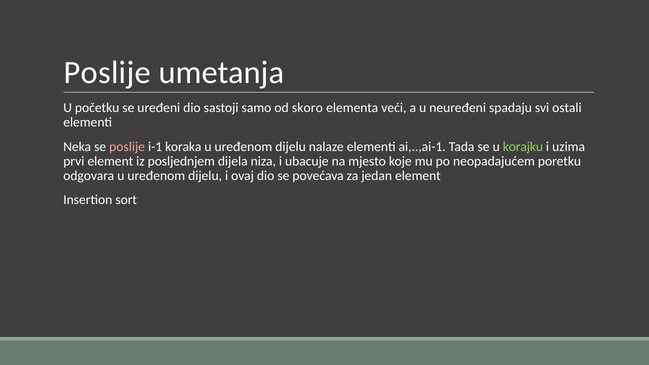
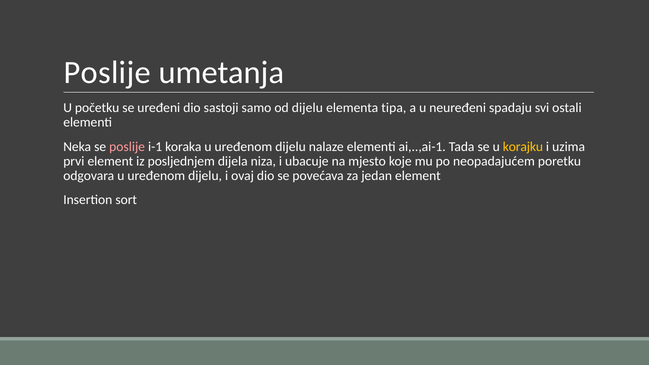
od skoro: skoro -> dijelu
veći: veći -> tipa
korajku colour: light green -> yellow
